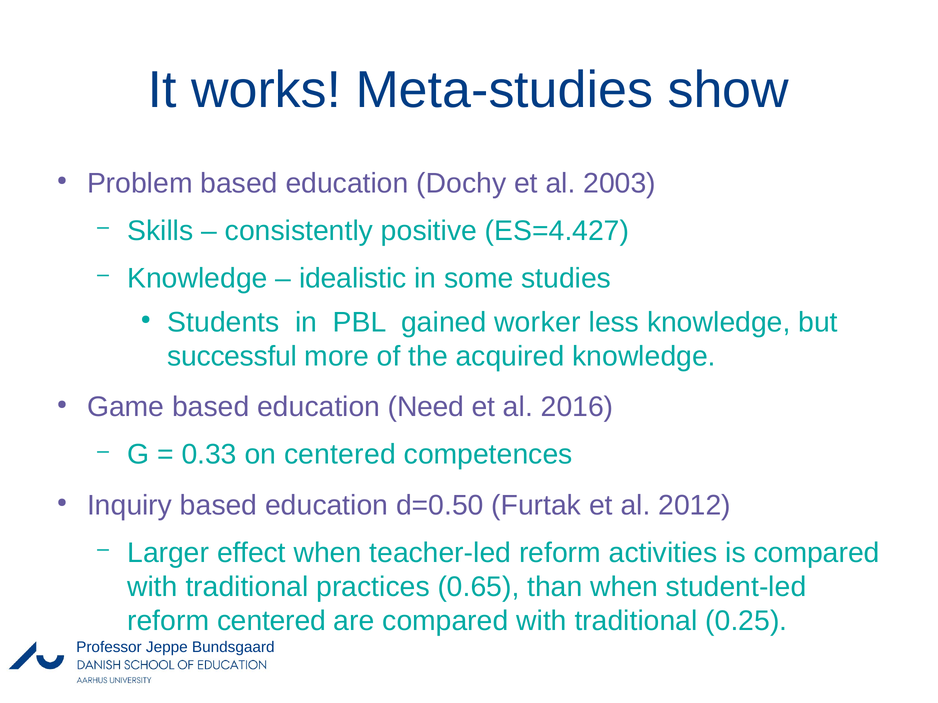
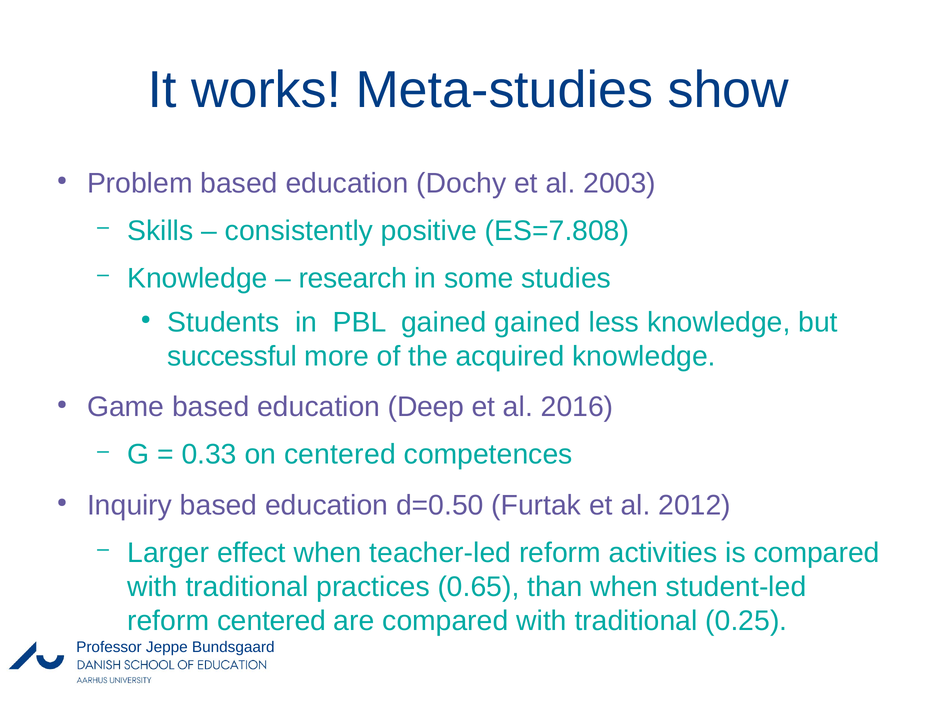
ES=4.427: ES=4.427 -> ES=7.808
idealistic: idealistic -> research
gained worker: worker -> gained
Need: Need -> Deep
